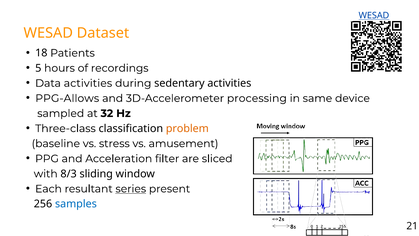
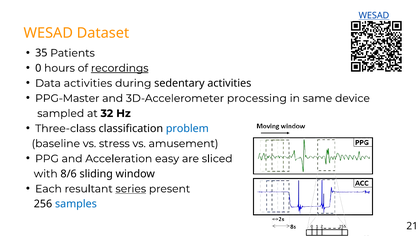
18: 18 -> 35
5: 5 -> 0
recordings underline: none -> present
PPG-Allows: PPG-Allows -> PPG-Master
problem colour: orange -> blue
filter: filter -> easy
8/3: 8/3 -> 8/6
